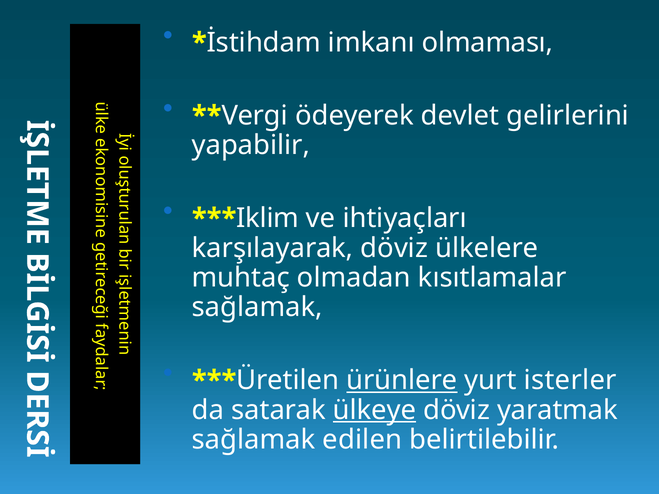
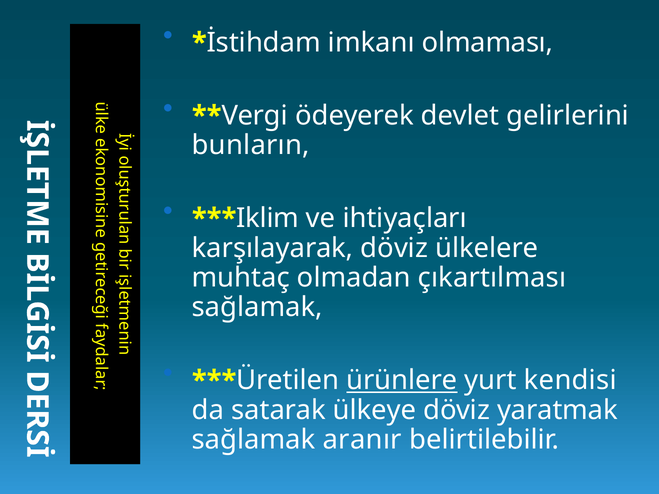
yapabilir: yapabilir -> bunların
kısıtlamalar: kısıtlamalar -> çıkartılması
isterler: isterler -> kendisi
ülkeye underline: present -> none
edilen: edilen -> aranır
